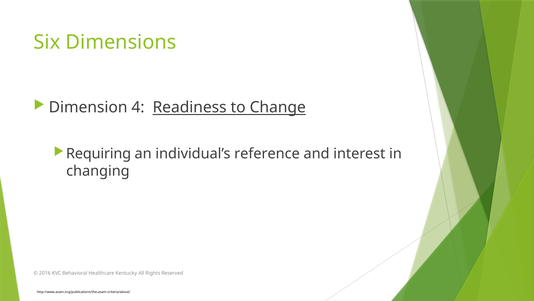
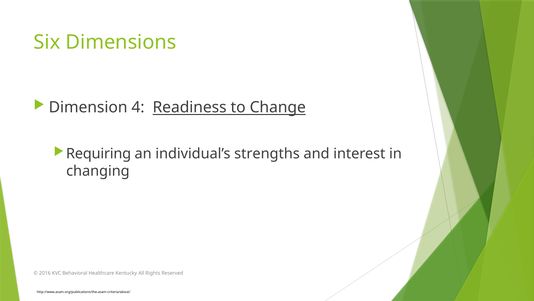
reference: reference -> strengths
